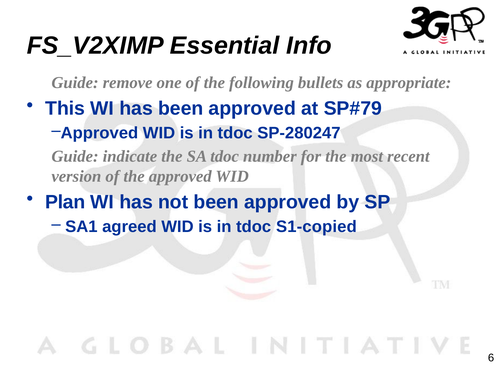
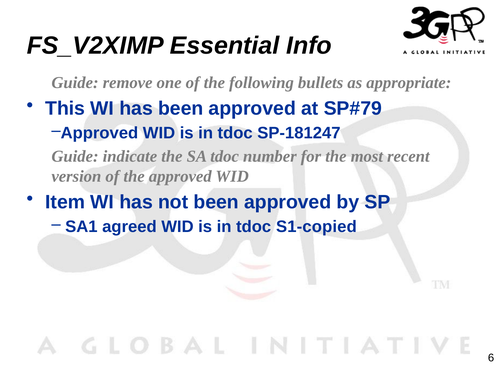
SP-280247: SP-280247 -> SP-181247
Plan: Plan -> Item
